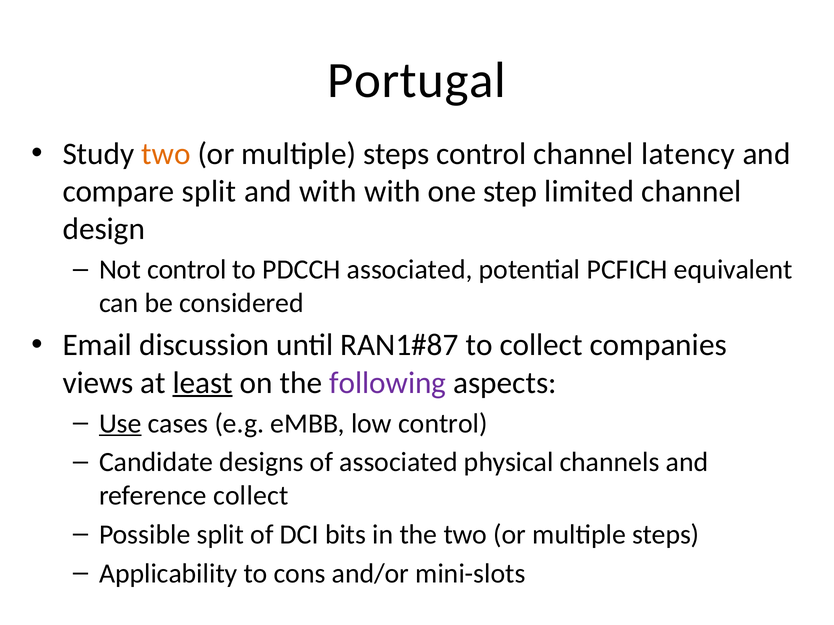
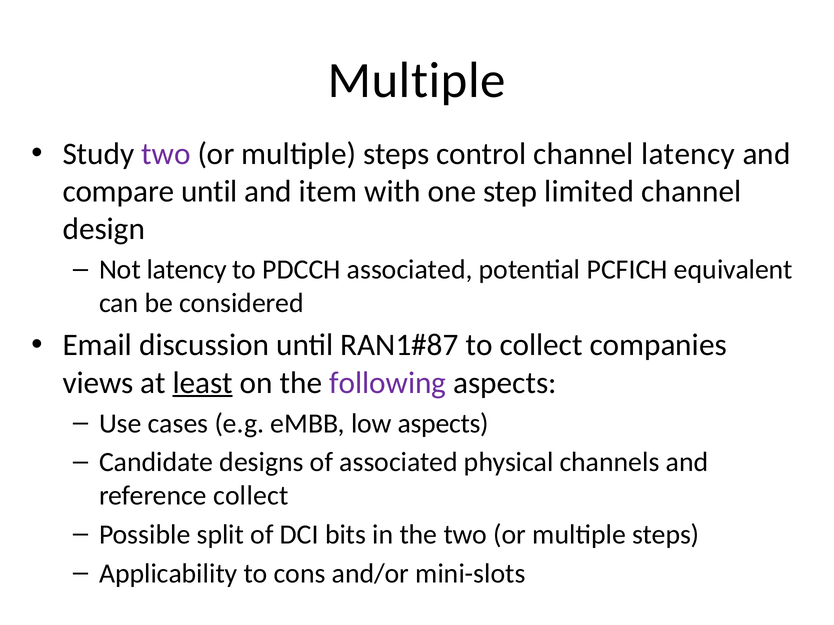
Portugal at (417, 81): Portugal -> Multiple
two at (166, 154) colour: orange -> purple
compare split: split -> until
and with: with -> item
Not control: control -> latency
Use underline: present -> none
low control: control -> aspects
